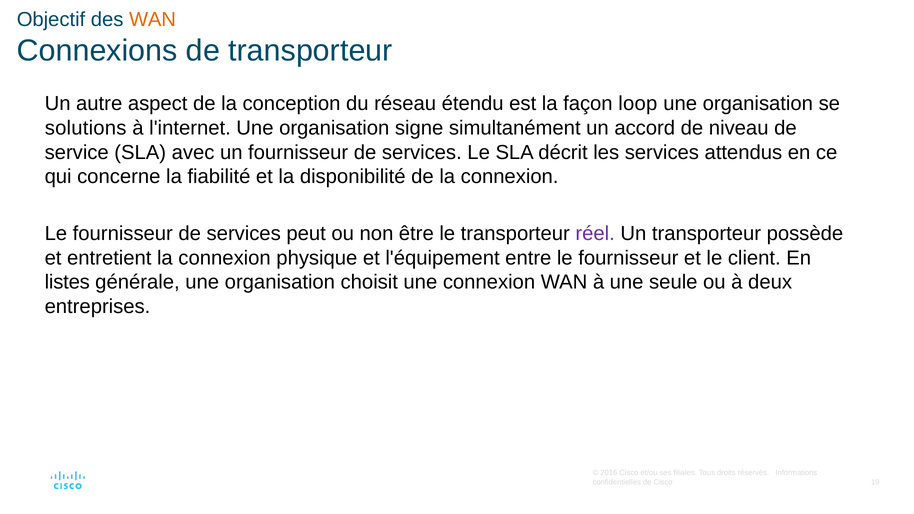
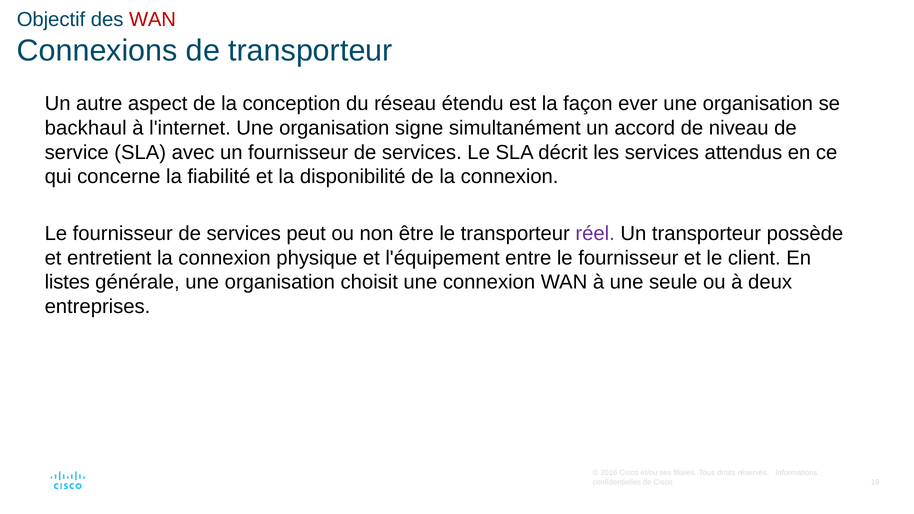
WAN at (152, 20) colour: orange -> red
loop: loop -> ever
solutions: solutions -> backhaul
